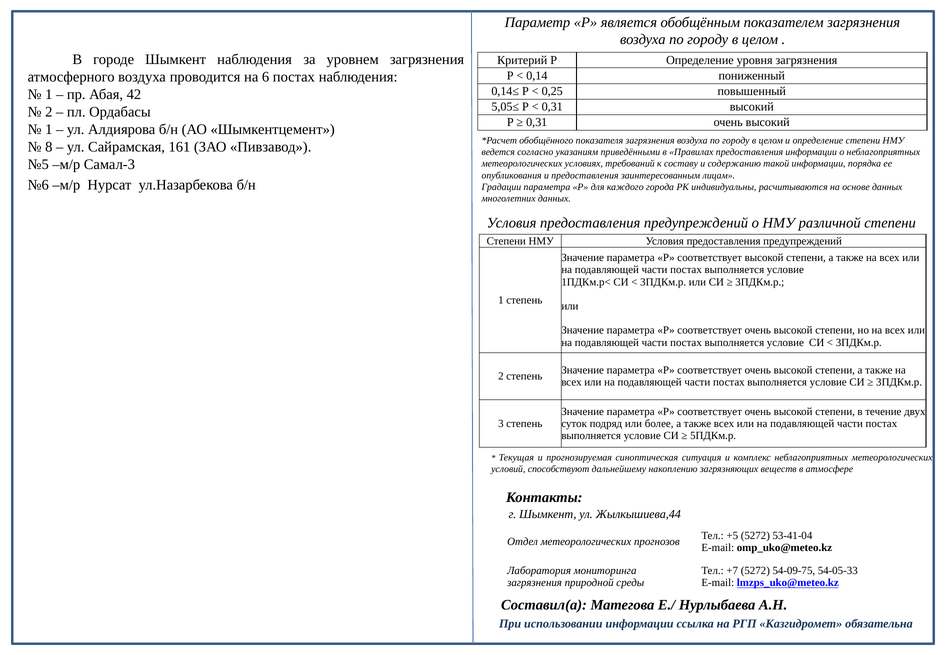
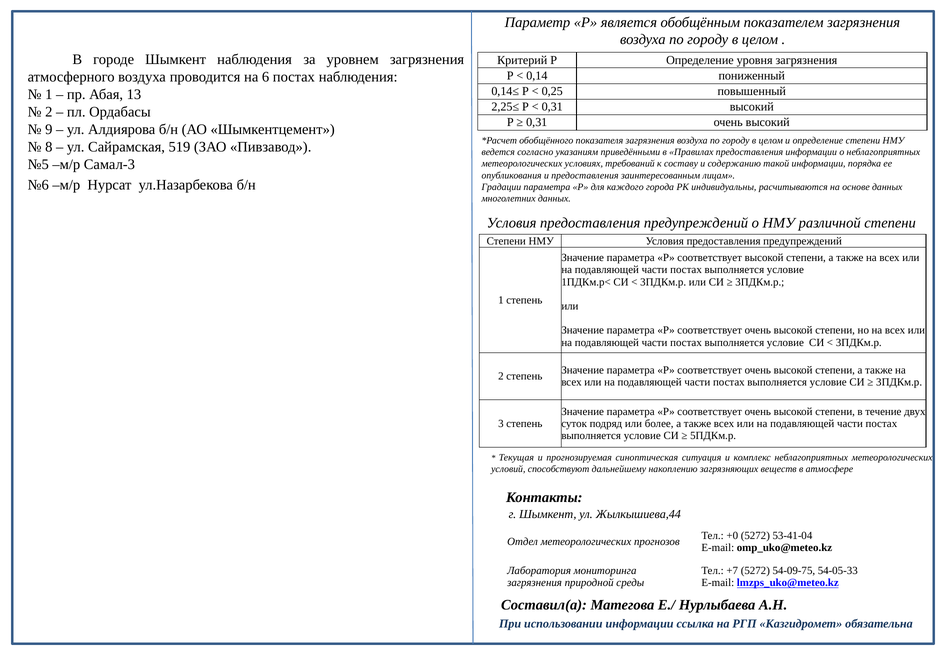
42: 42 -> 13
5,05≤: 5,05≤ -> 2,25≤
1 at (49, 129): 1 -> 9
161: 161 -> 519
+5: +5 -> +0
